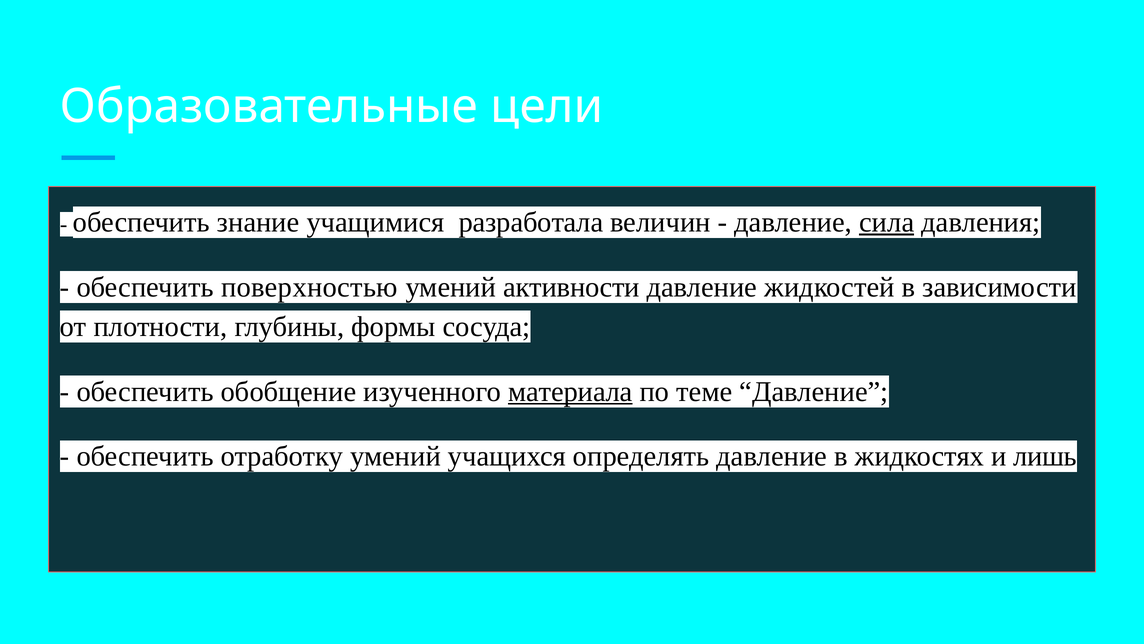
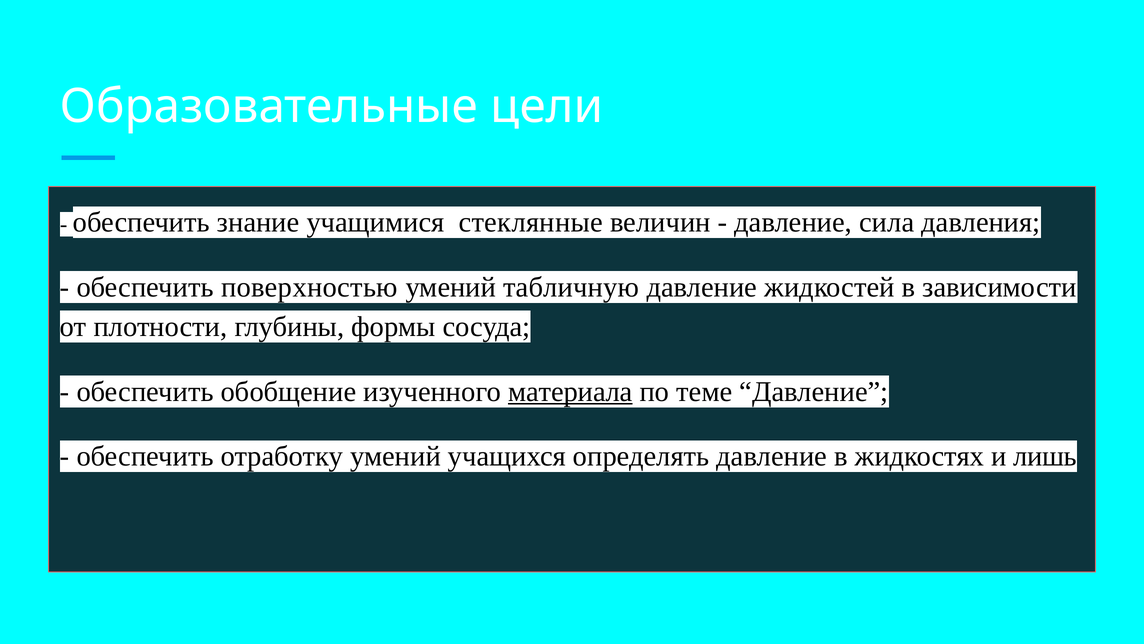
разработала: разработала -> стеклянные
сила underline: present -> none
активности: активности -> табличную
